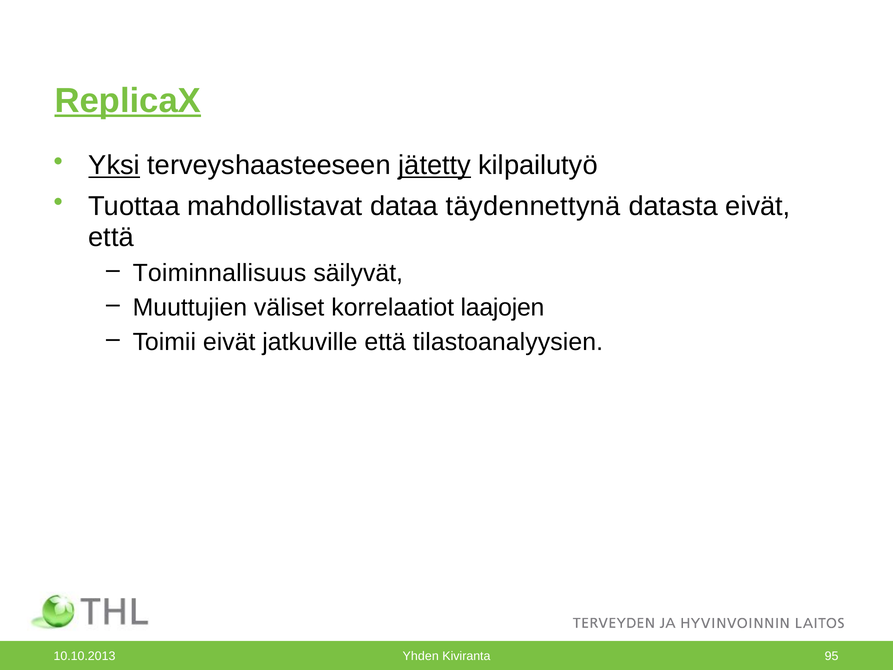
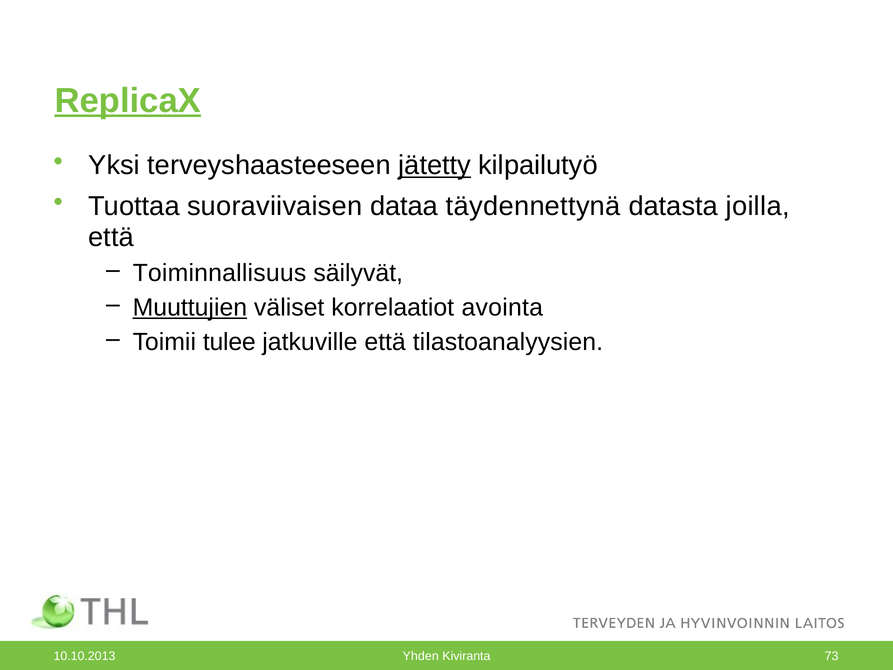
Yksi underline: present -> none
mahdollistavat: mahdollistavat -> suoraviivaisen
datasta eivät: eivät -> joilla
Muuttujien underline: none -> present
laajojen: laajojen -> avointa
Toimii eivät: eivät -> tulee
95: 95 -> 73
